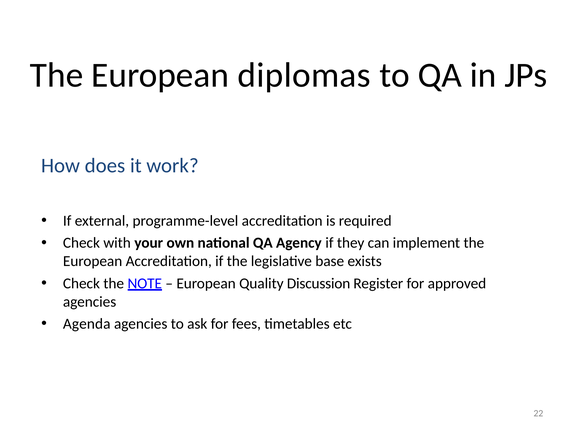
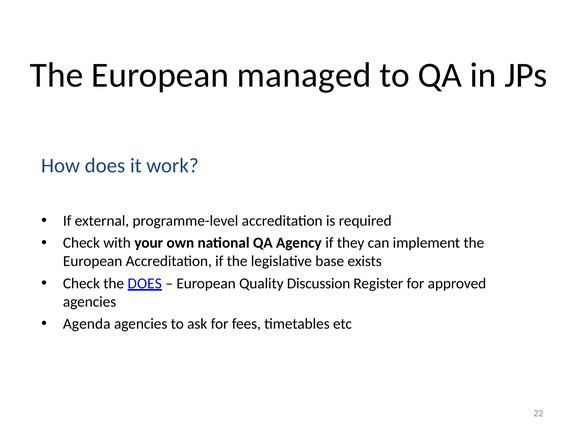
diplomas: diplomas -> managed
the NOTE: NOTE -> DOES
